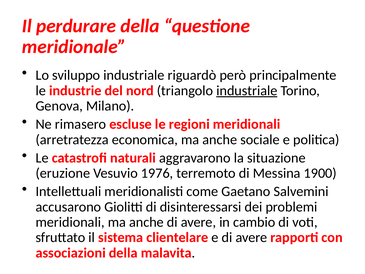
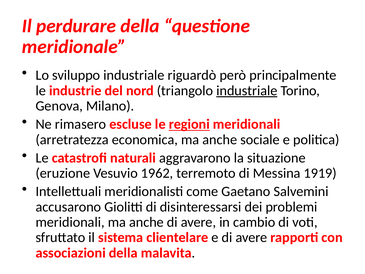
regioni underline: none -> present
1976: 1976 -> 1962
1900: 1900 -> 1919
